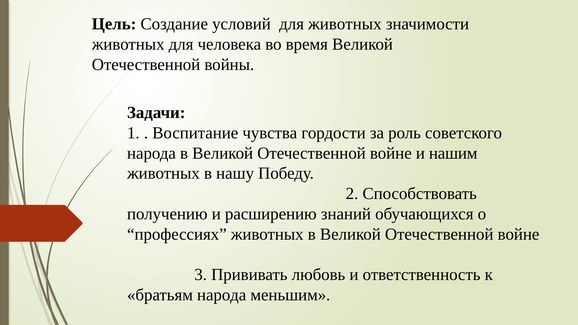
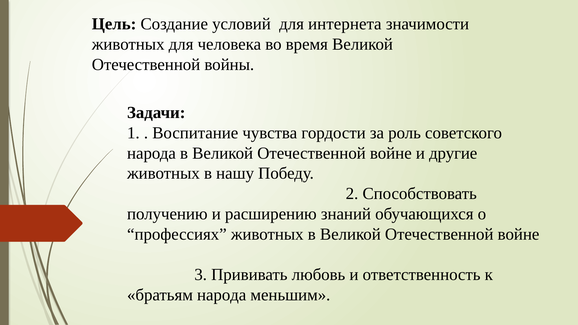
для животных: животных -> интернета
нашим: нашим -> другие
